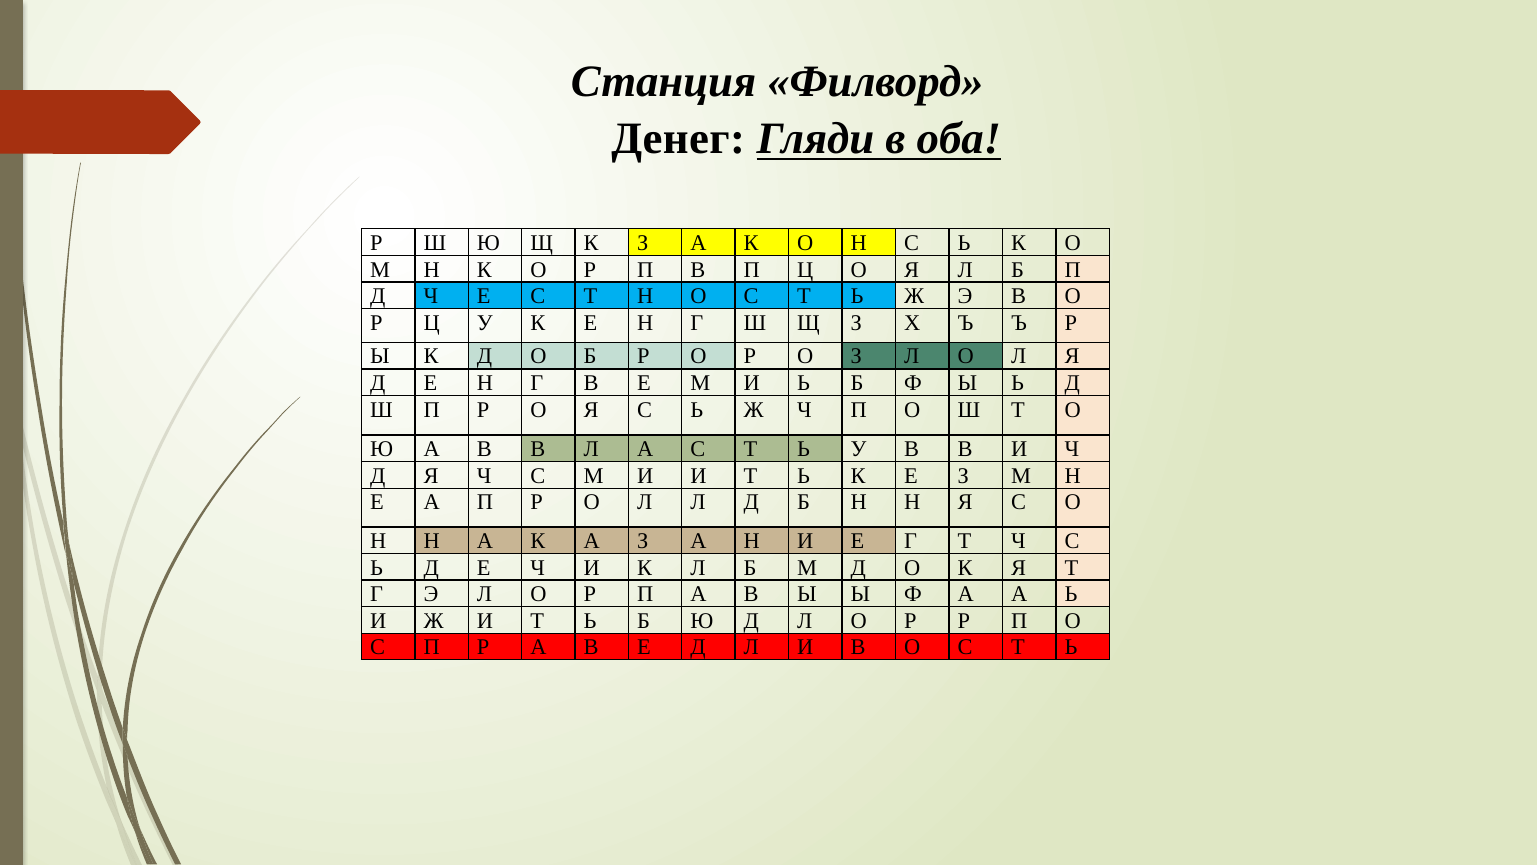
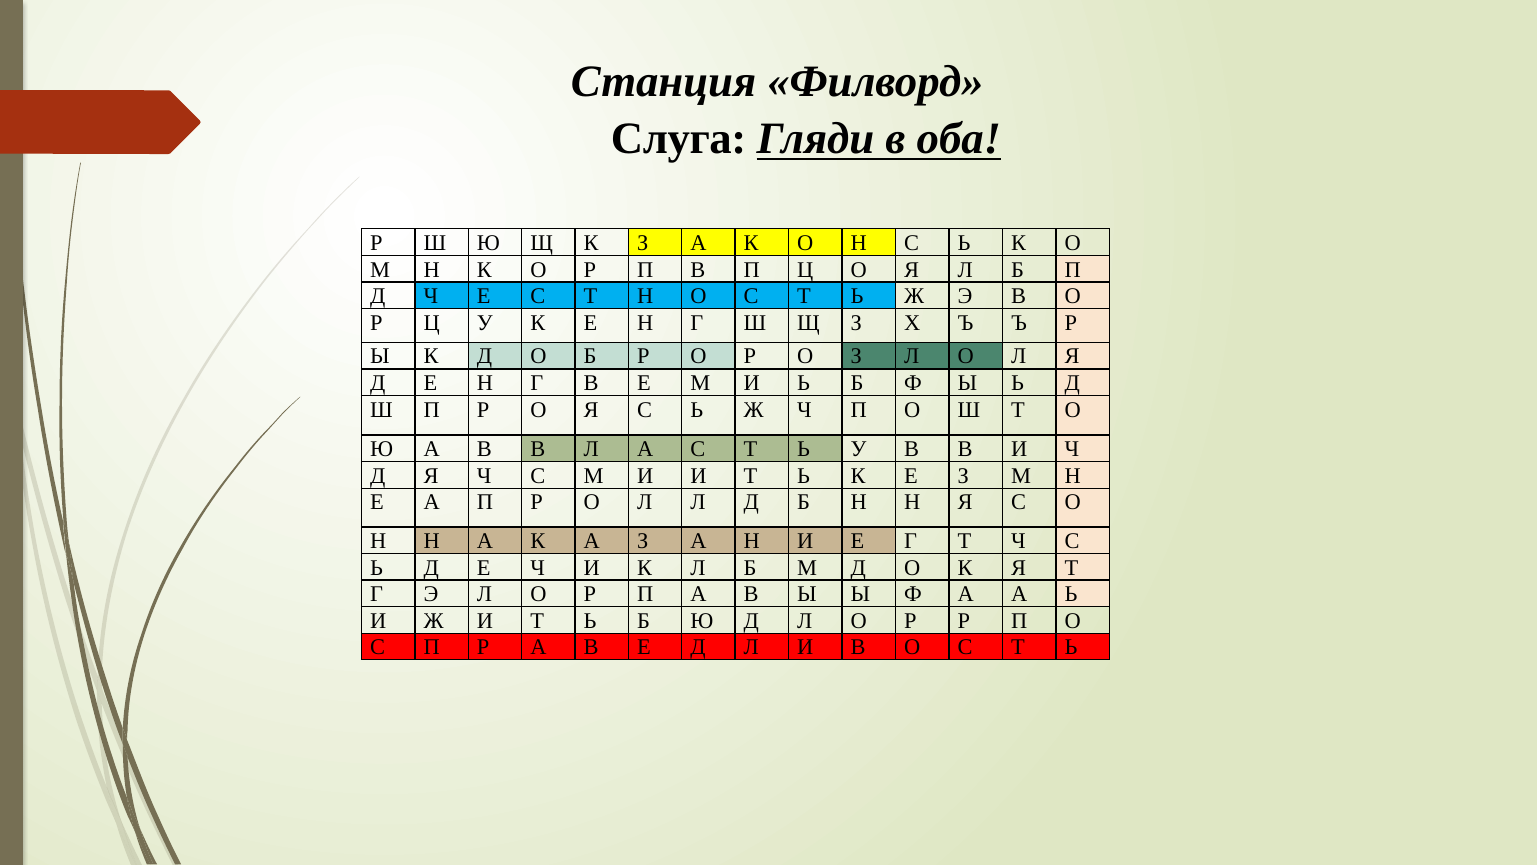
Денег: Денег -> Слуга
